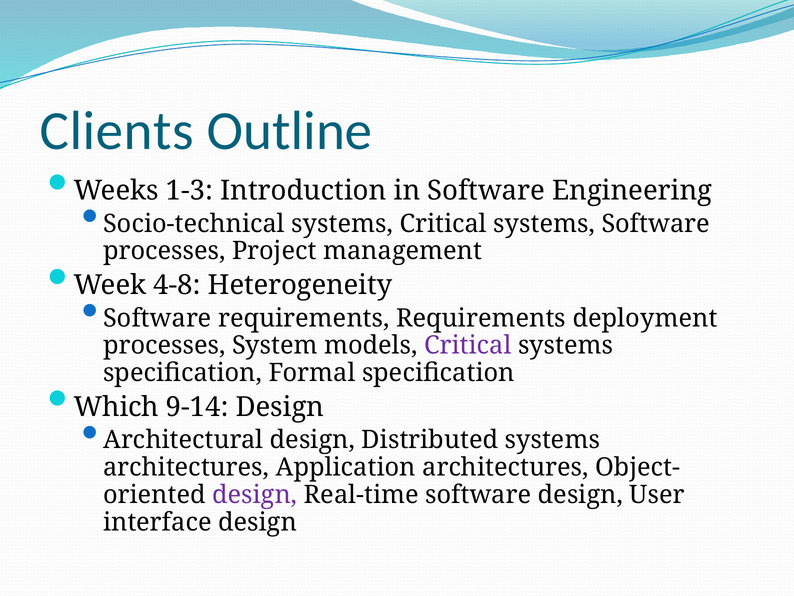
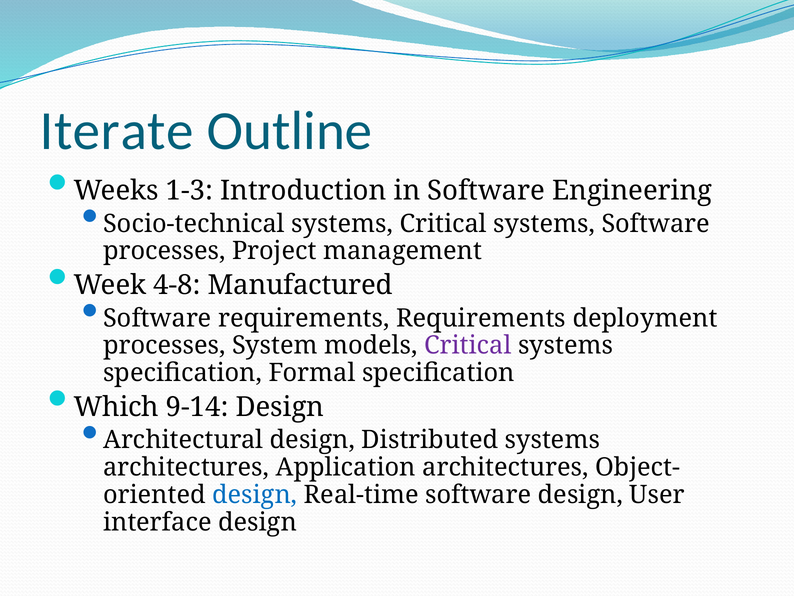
Clients: Clients -> Iterate
Heterogeneity: Heterogeneity -> Manufactured
design at (255, 494) colour: purple -> blue
